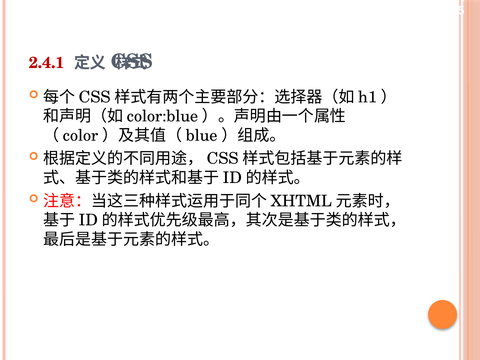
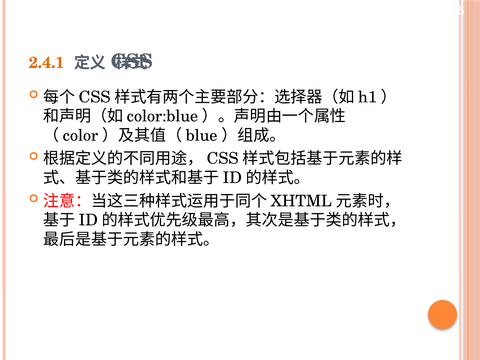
2.4.1 colour: red -> orange
